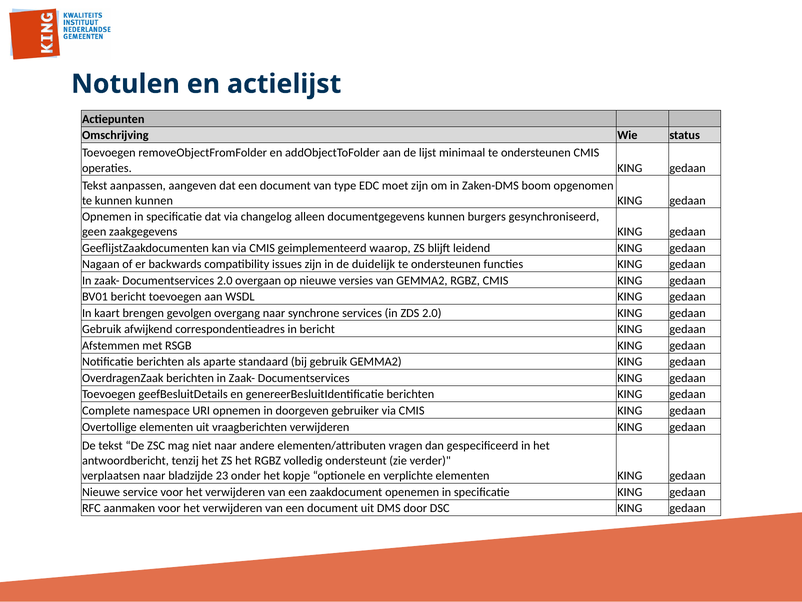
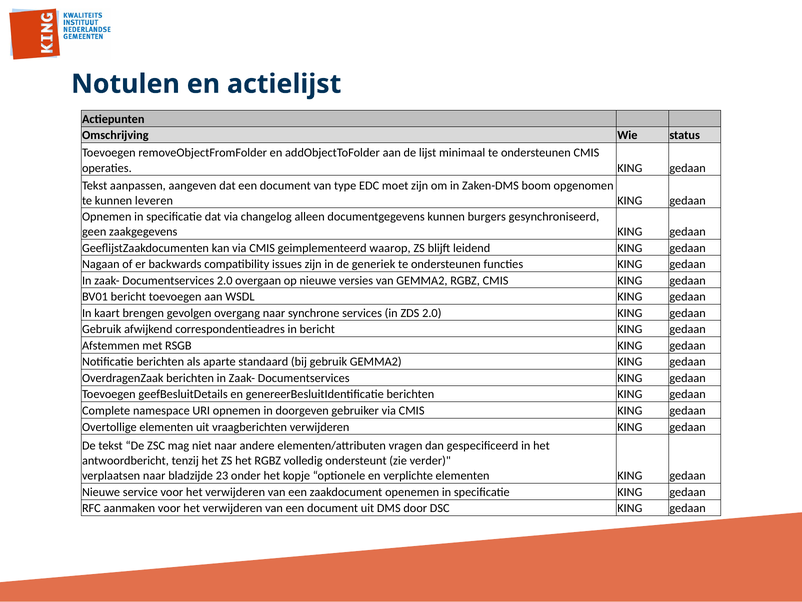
kunnen kunnen: kunnen -> leveren
duidelijk: duidelijk -> generiek
